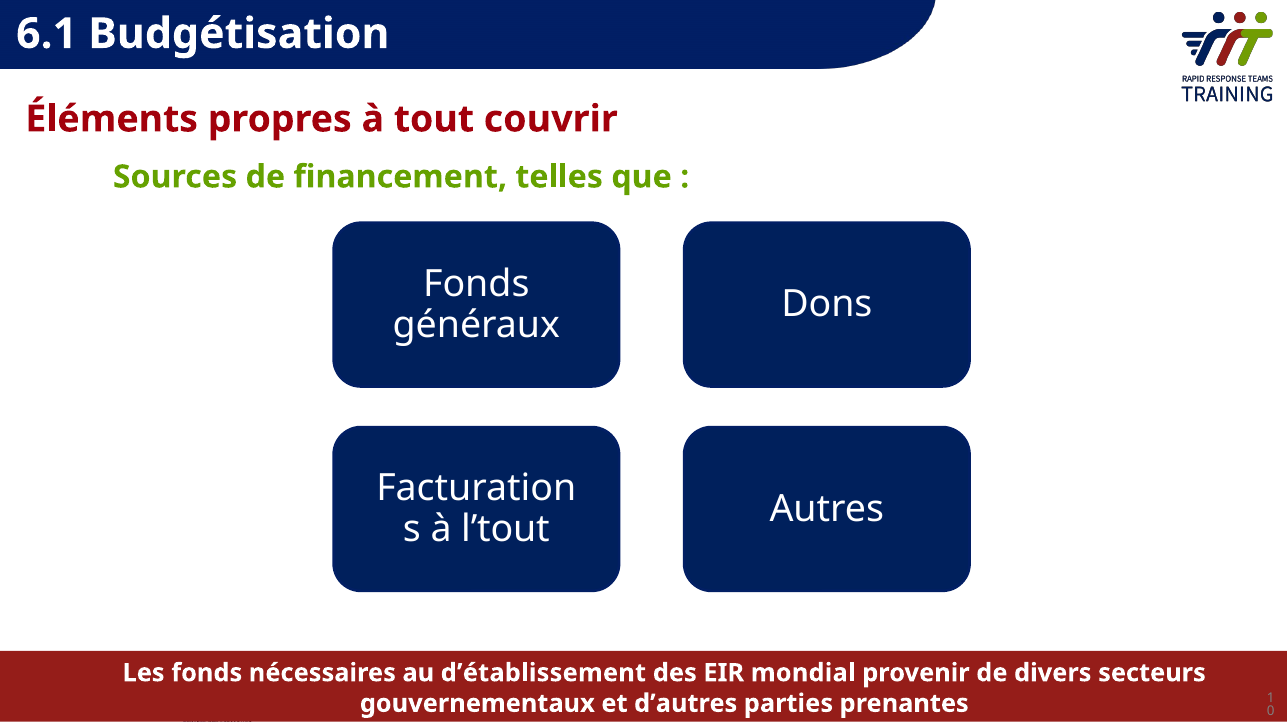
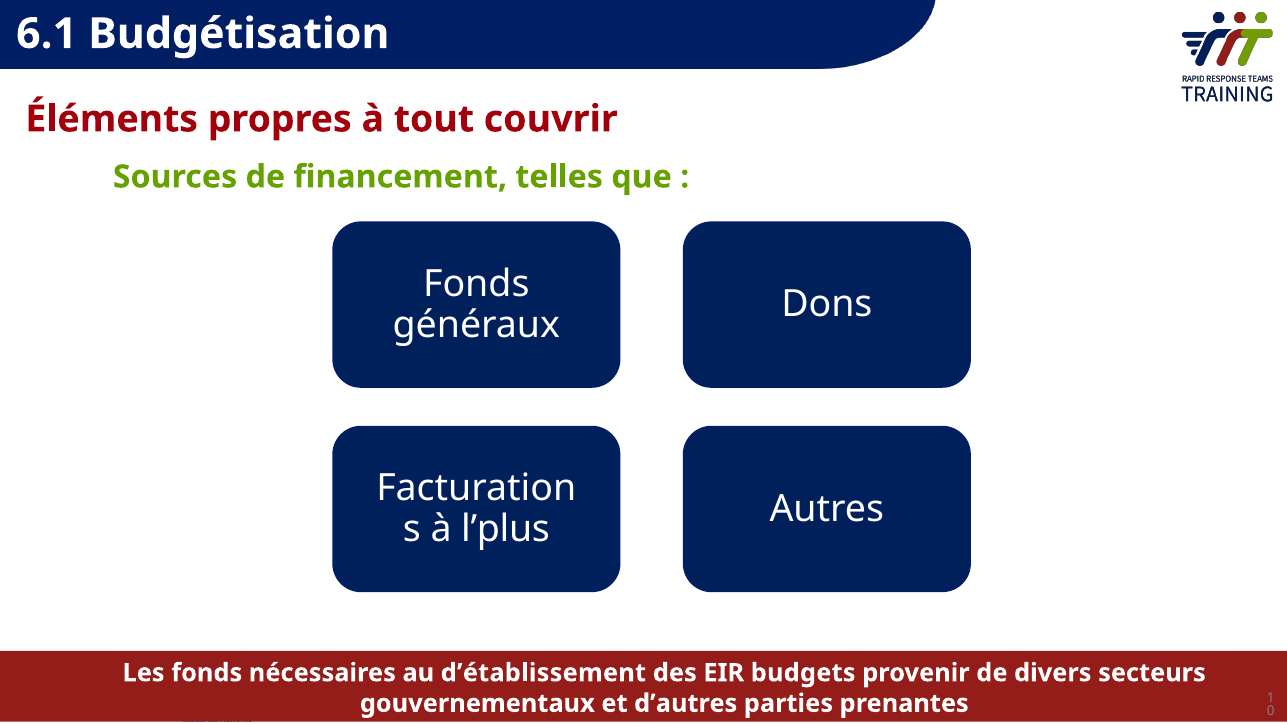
l’tout: l’tout -> l’plus
mondial: mondial -> budgets
